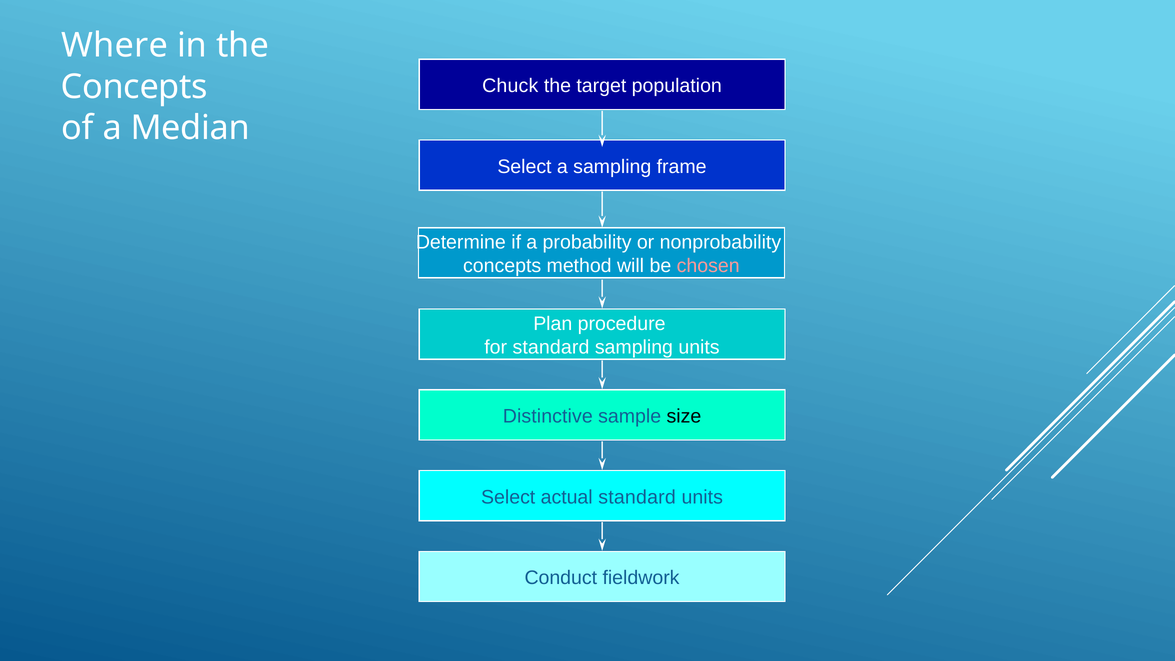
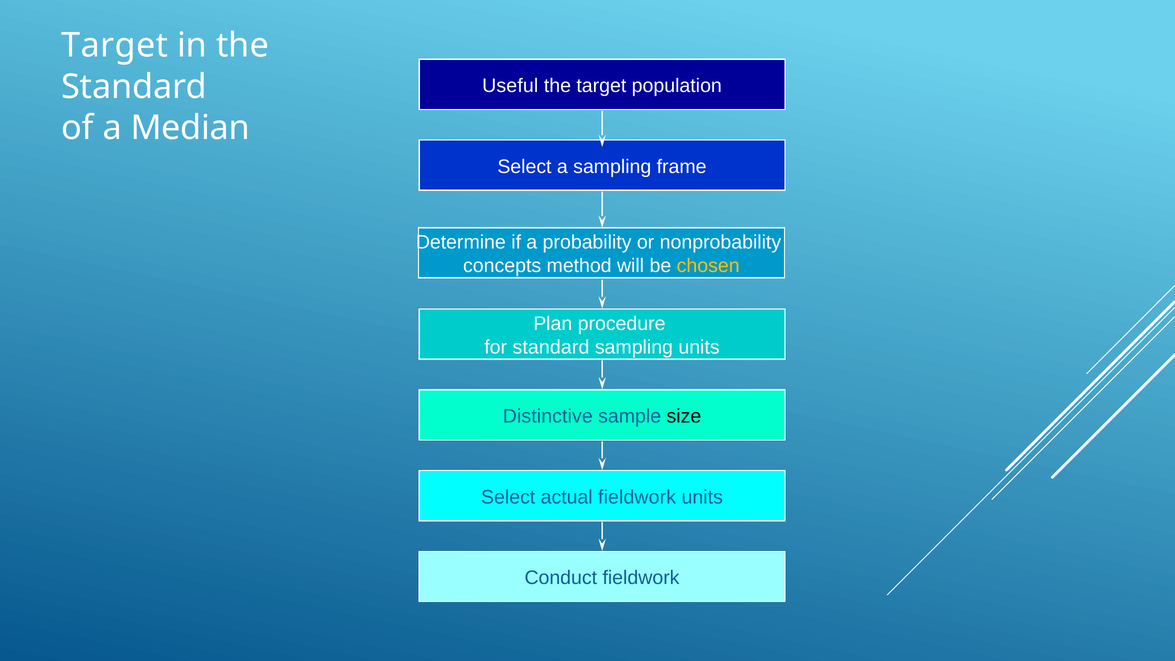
Where at (115, 46): Where -> Target
Chuck: Chuck -> Useful
Concepts at (134, 87): Concepts -> Standard
chosen colour: pink -> yellow
actual standard: standard -> fieldwork
